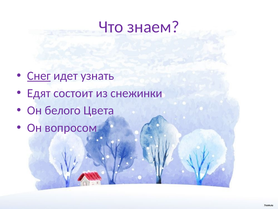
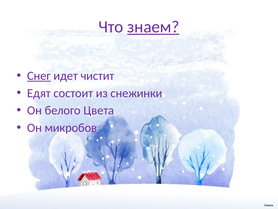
знаем underline: none -> present
узнать: узнать -> чистит
вопросом: вопросом -> микробов
